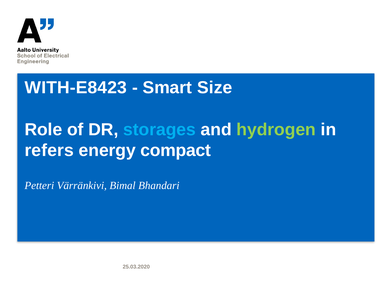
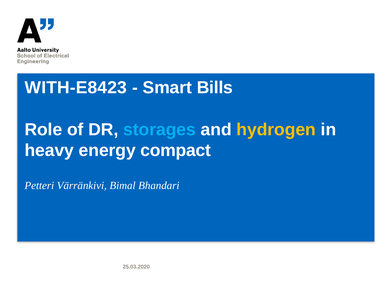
Size: Size -> Bills
hydrogen colour: light green -> yellow
refers: refers -> heavy
